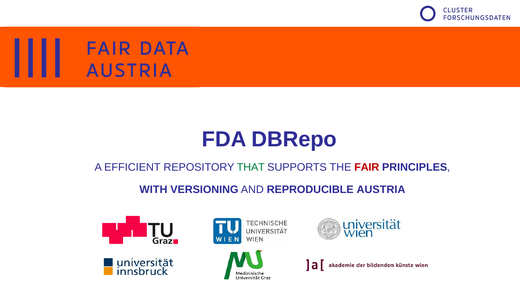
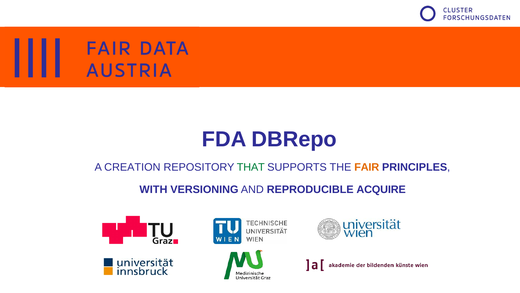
EFFICIENT: EFFICIENT -> CREATION
FAIR colour: red -> orange
AUSTRIA: AUSTRIA -> ACQUIRE
